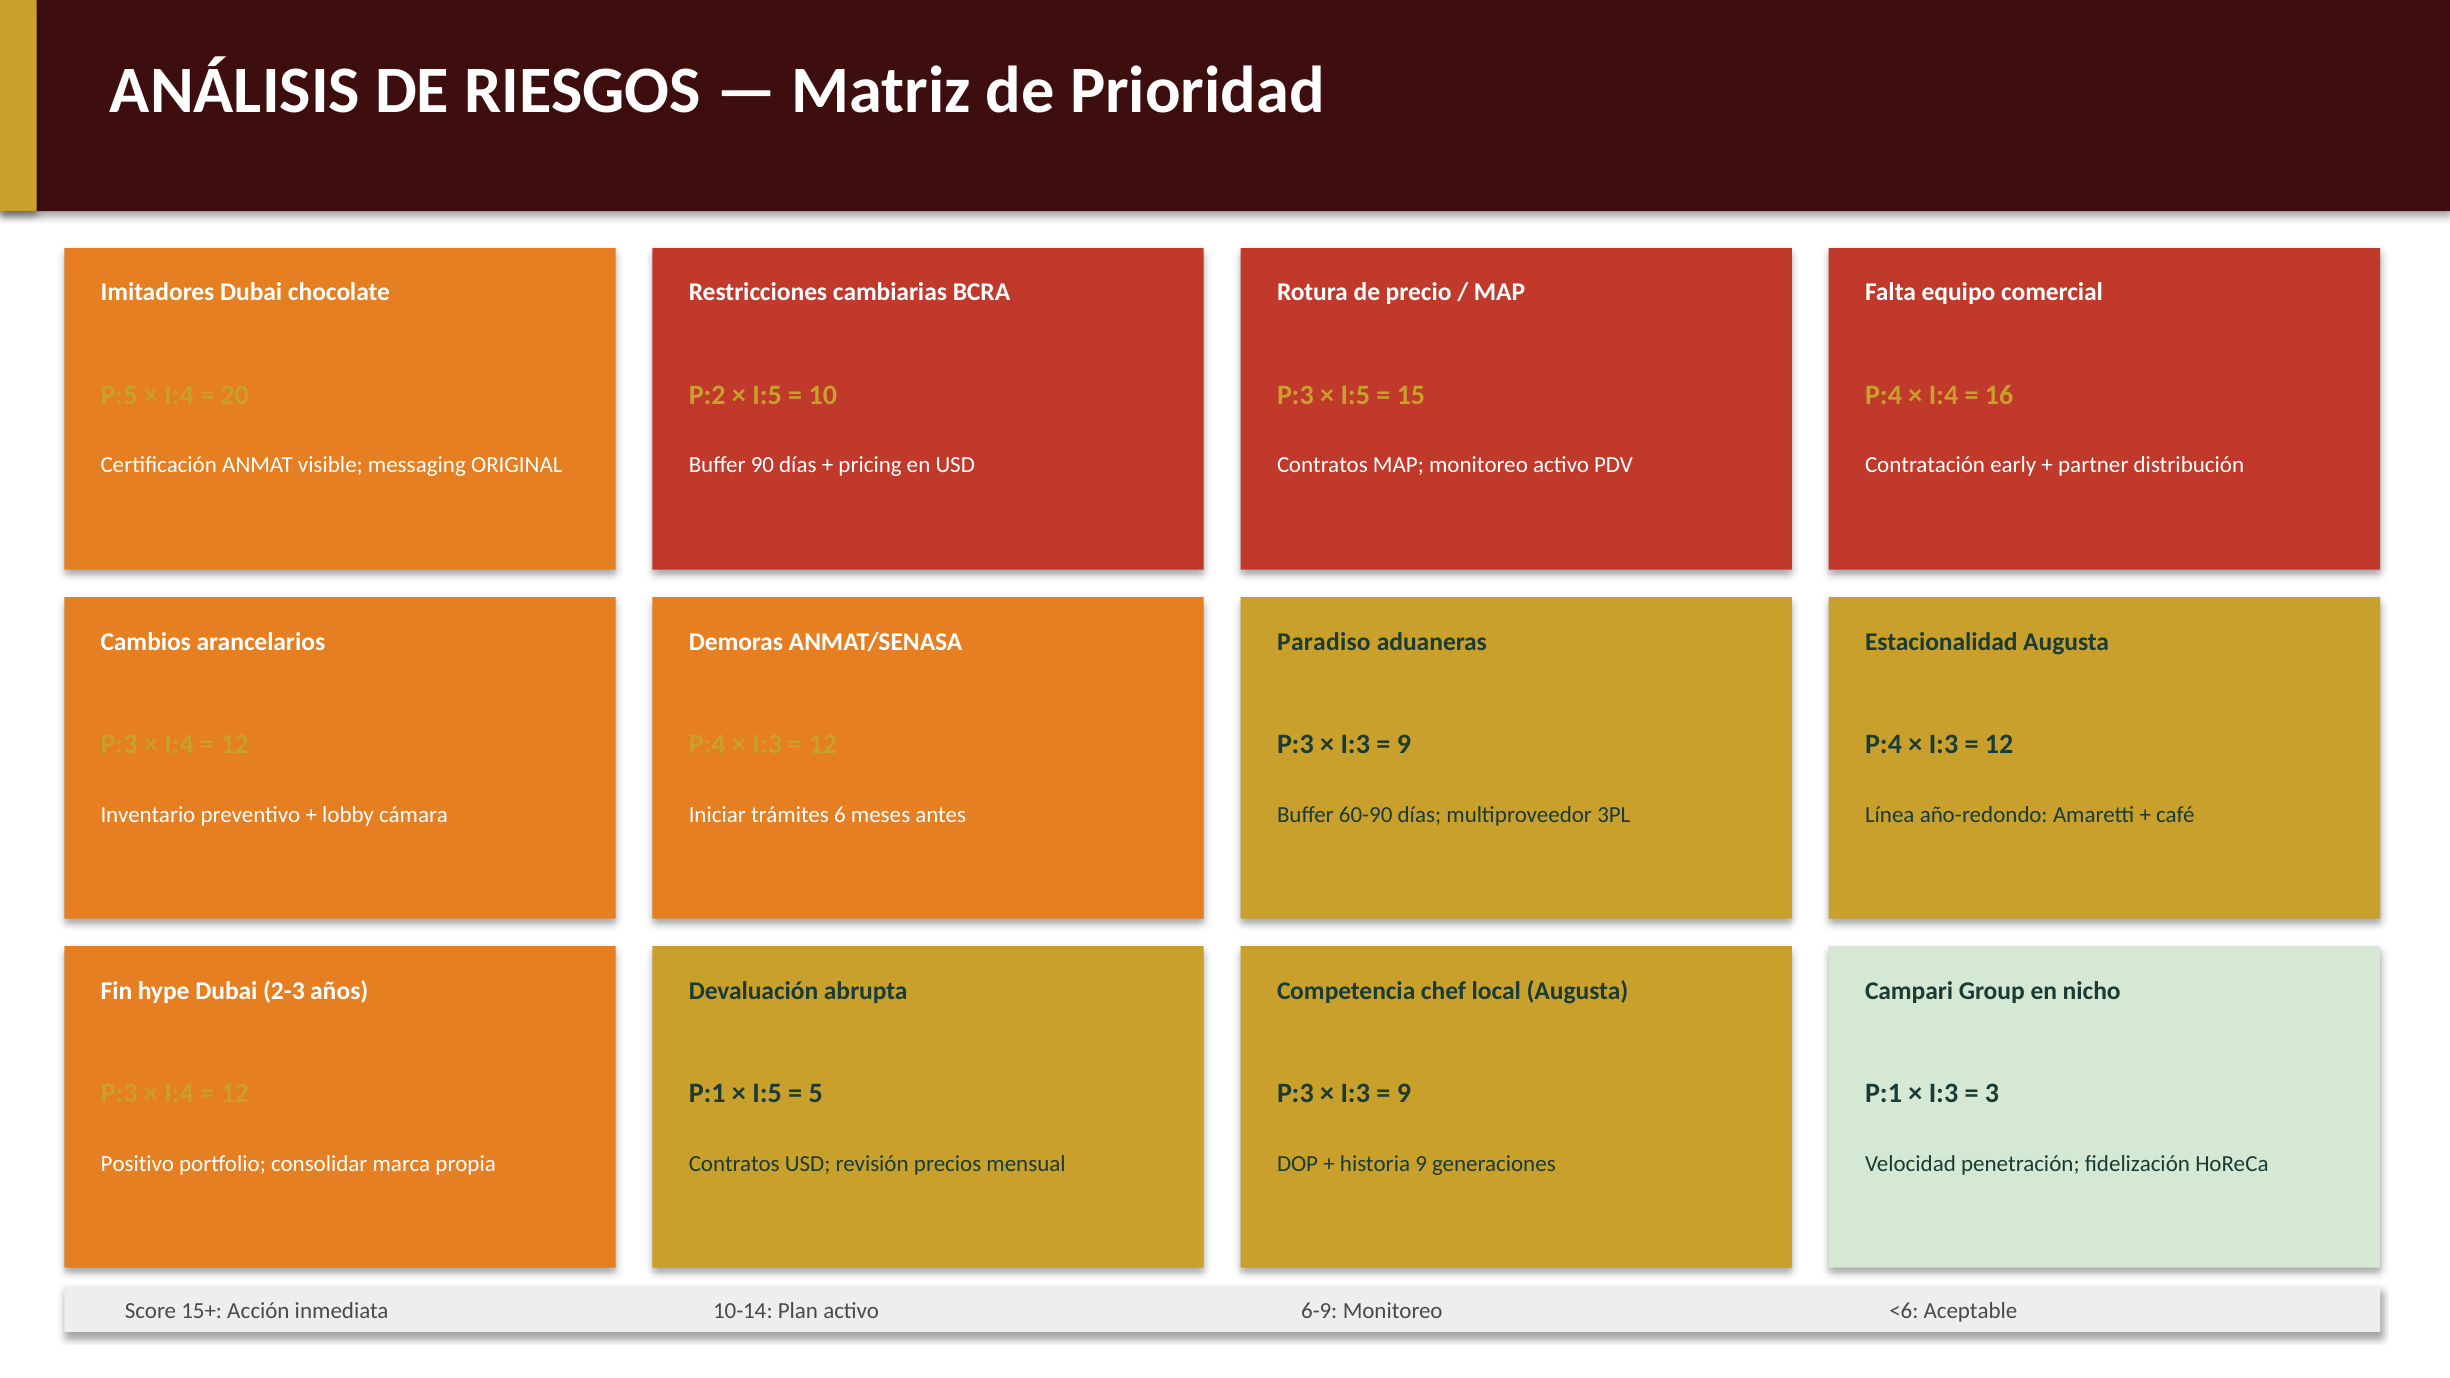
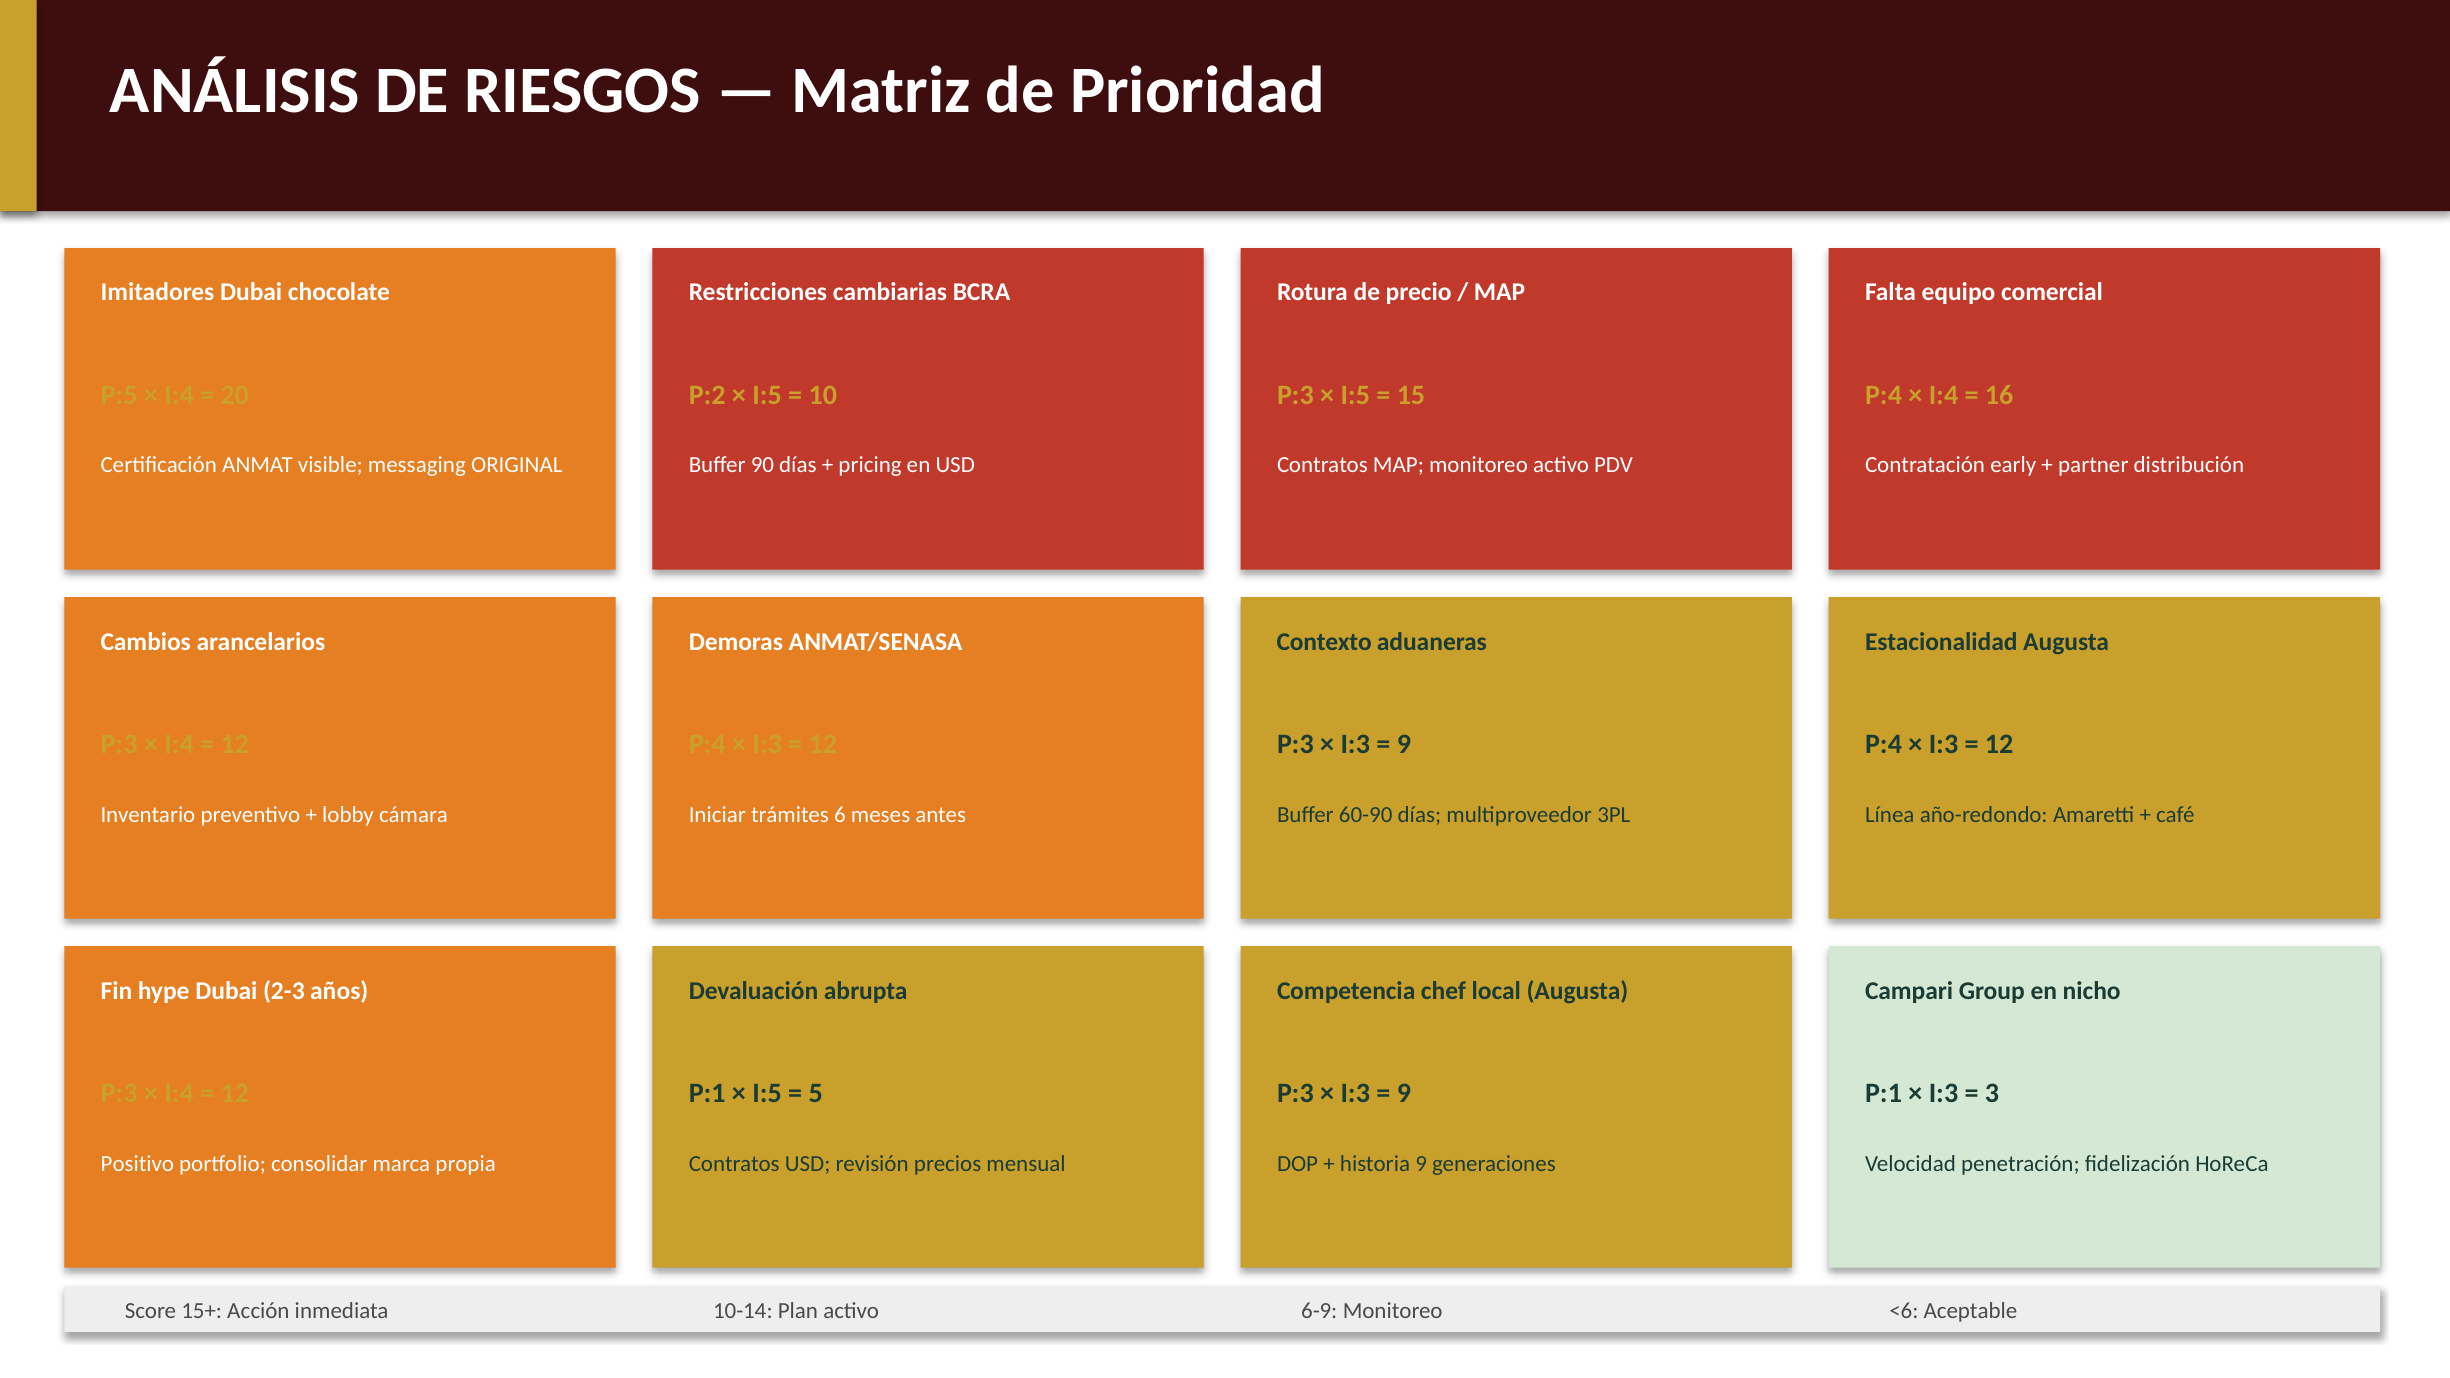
Paradiso: Paradiso -> Contexto
